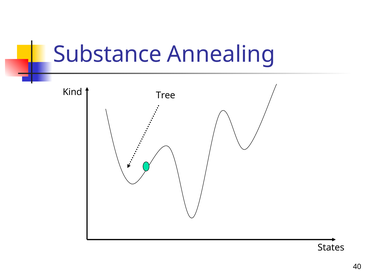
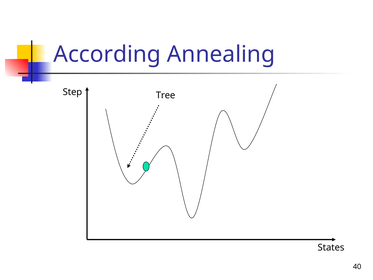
Substance: Substance -> According
Kind: Kind -> Step
